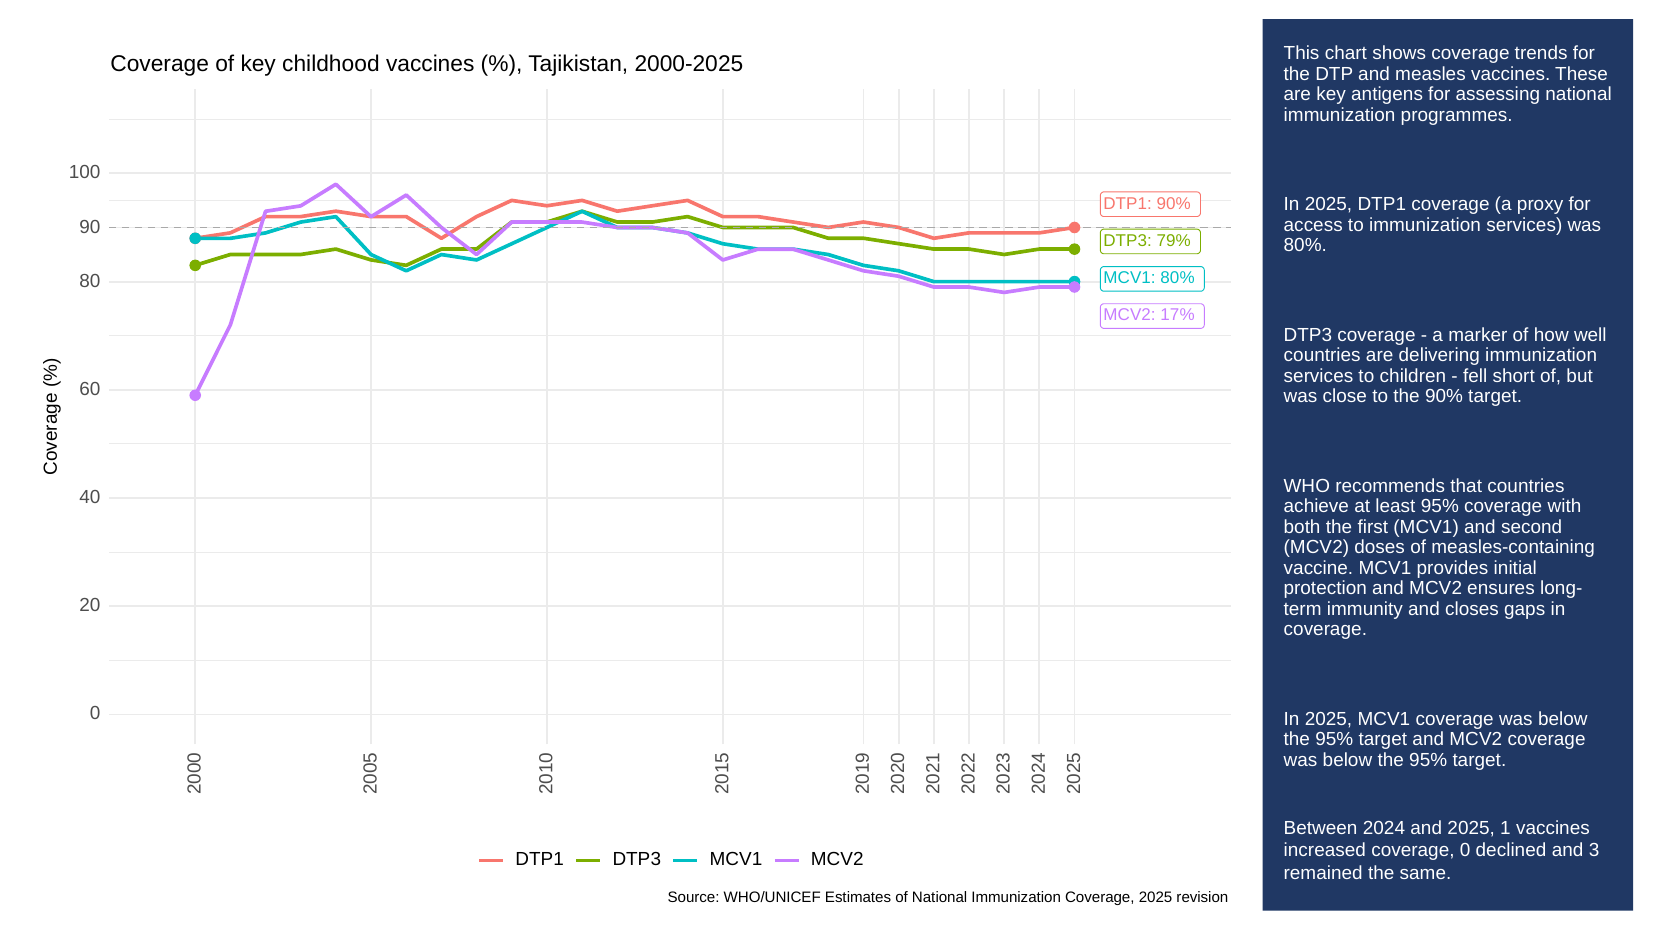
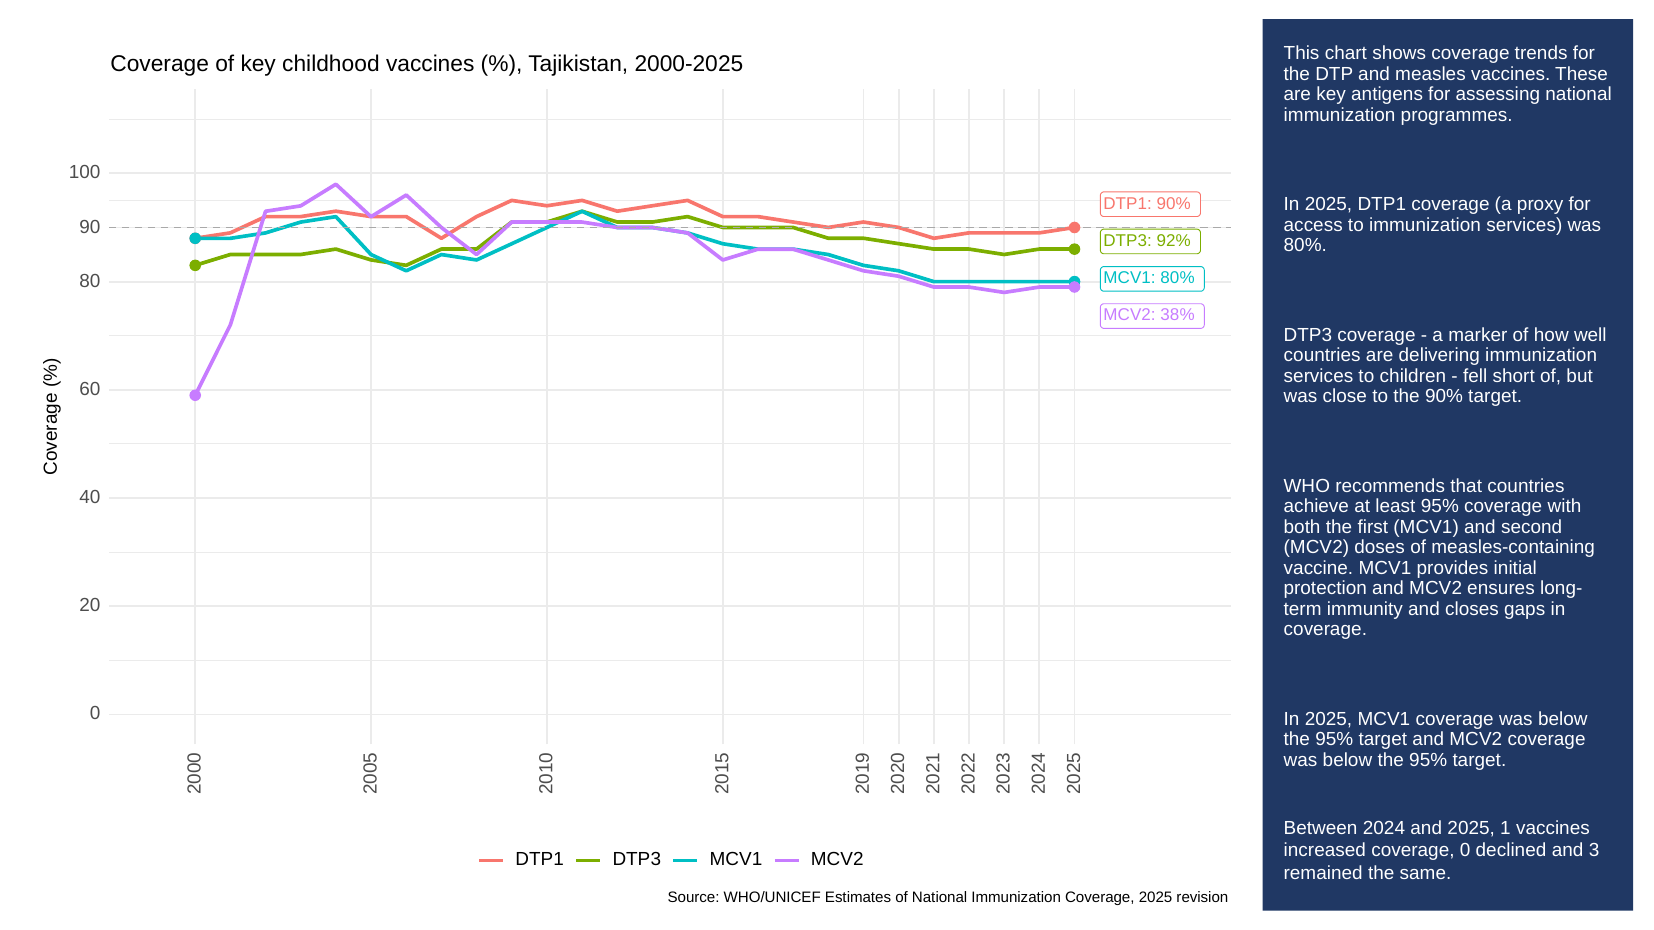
79%: 79% -> 92%
17%: 17% -> 38%
